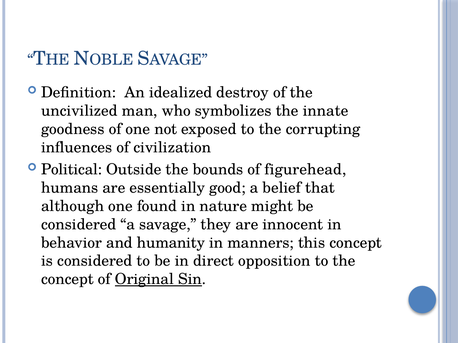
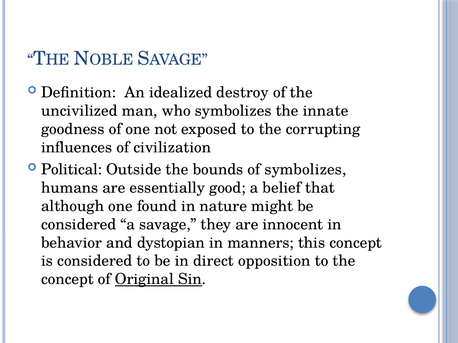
of figurehead: figurehead -> symbolizes
humanity: humanity -> dystopian
